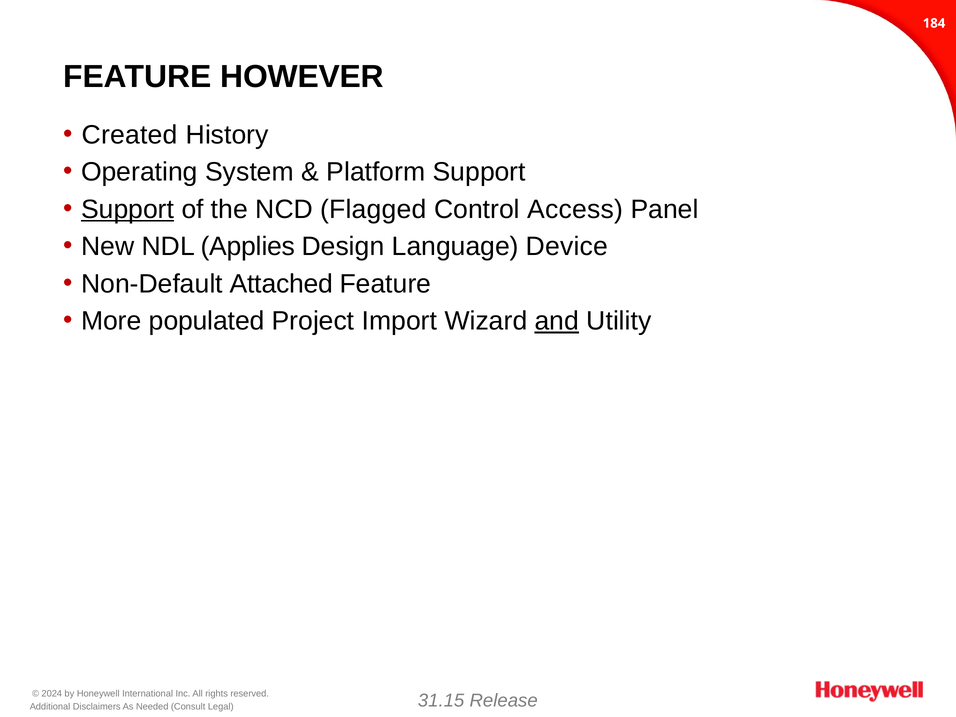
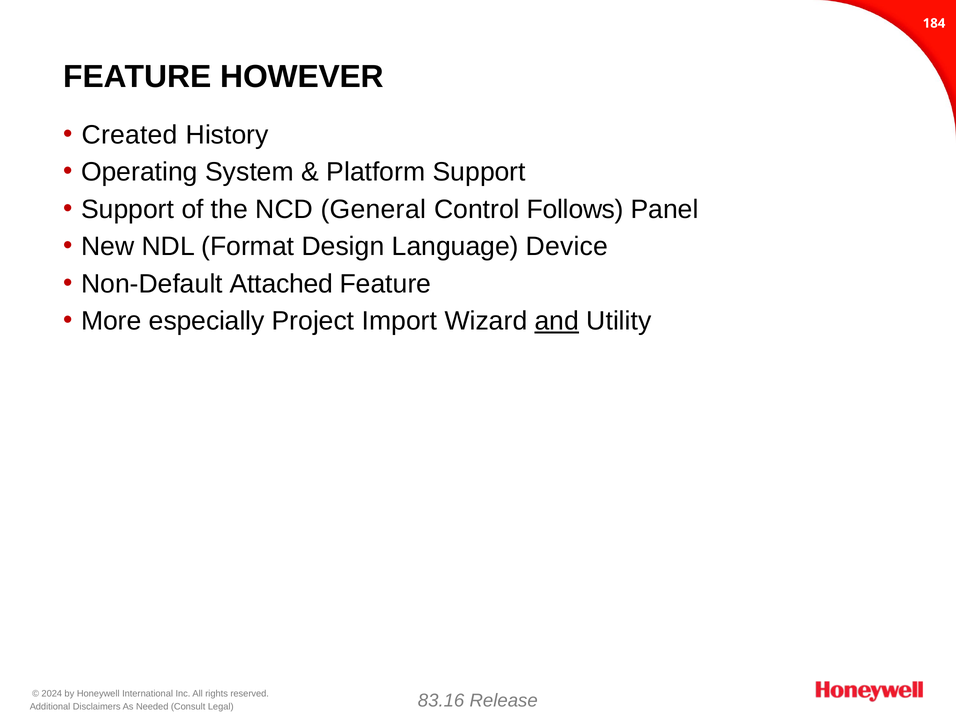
Support at (128, 209) underline: present -> none
Flagged: Flagged -> General
Access: Access -> Follows
Applies: Applies -> Format
populated: populated -> especially
31.15: 31.15 -> 83.16
